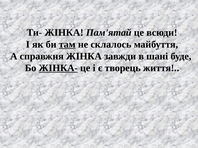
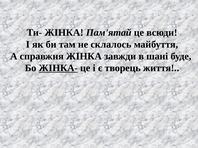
там underline: present -> none
